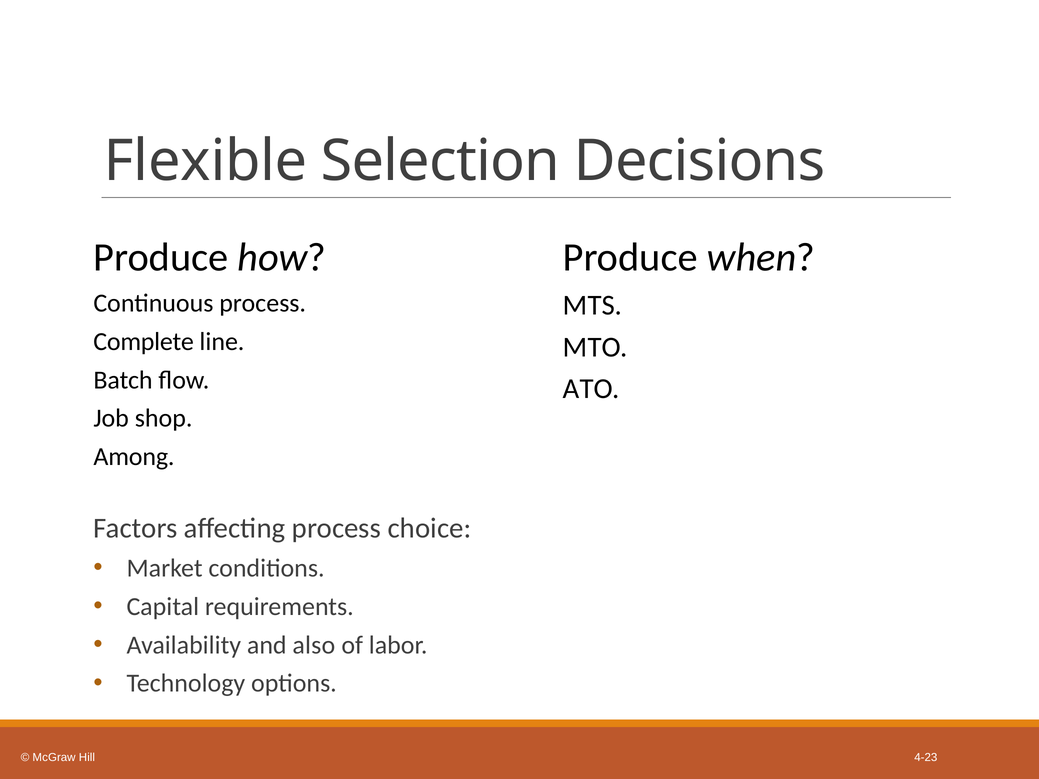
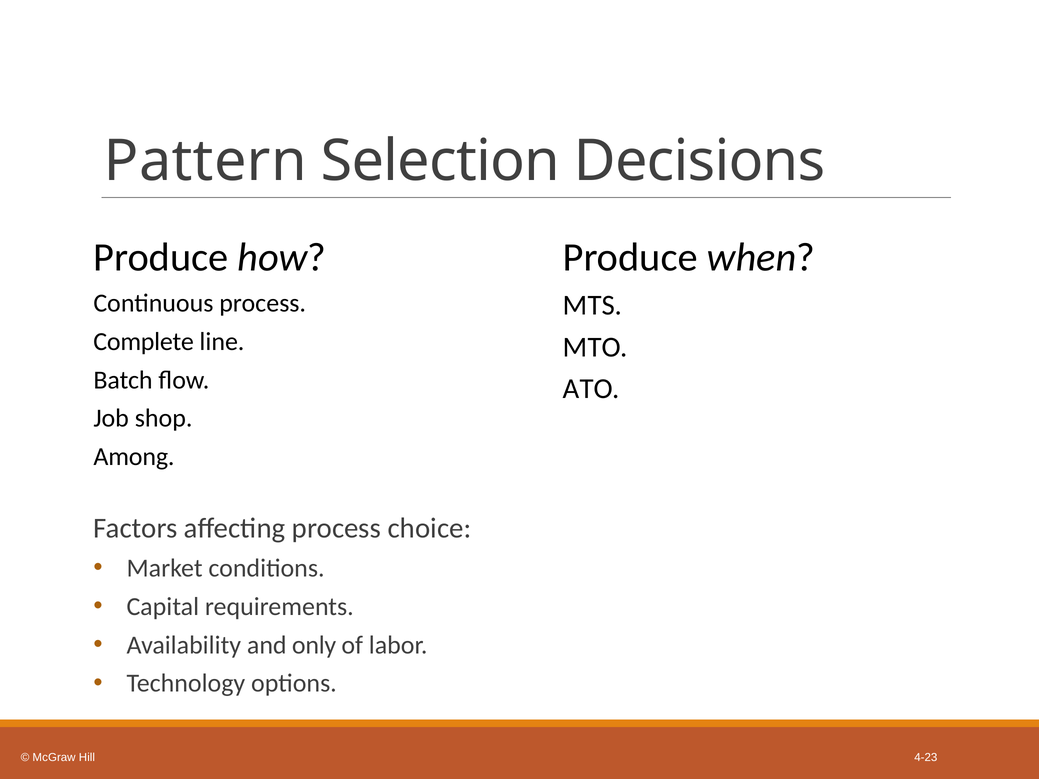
Flexible: Flexible -> Pattern
also: also -> only
